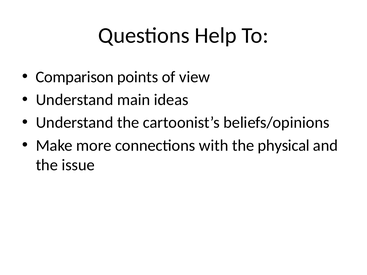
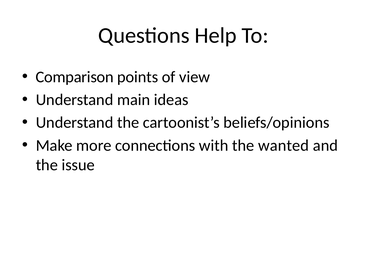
physical: physical -> wanted
